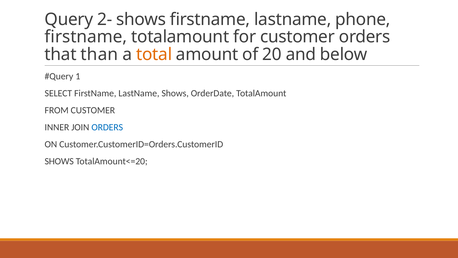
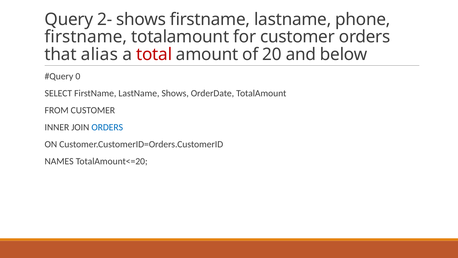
than: than -> alias
total colour: orange -> red
1: 1 -> 0
SHOWS at (59, 161): SHOWS -> NAMES
